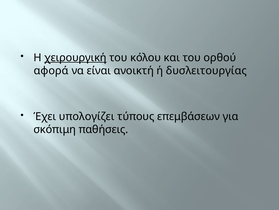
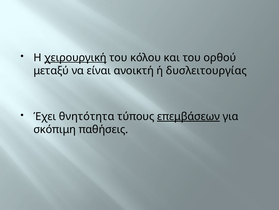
αφορά: αφορά -> μεταξύ
υπολογίζει: υπολογίζει -> θνητότητα
επεμβάσεων underline: none -> present
